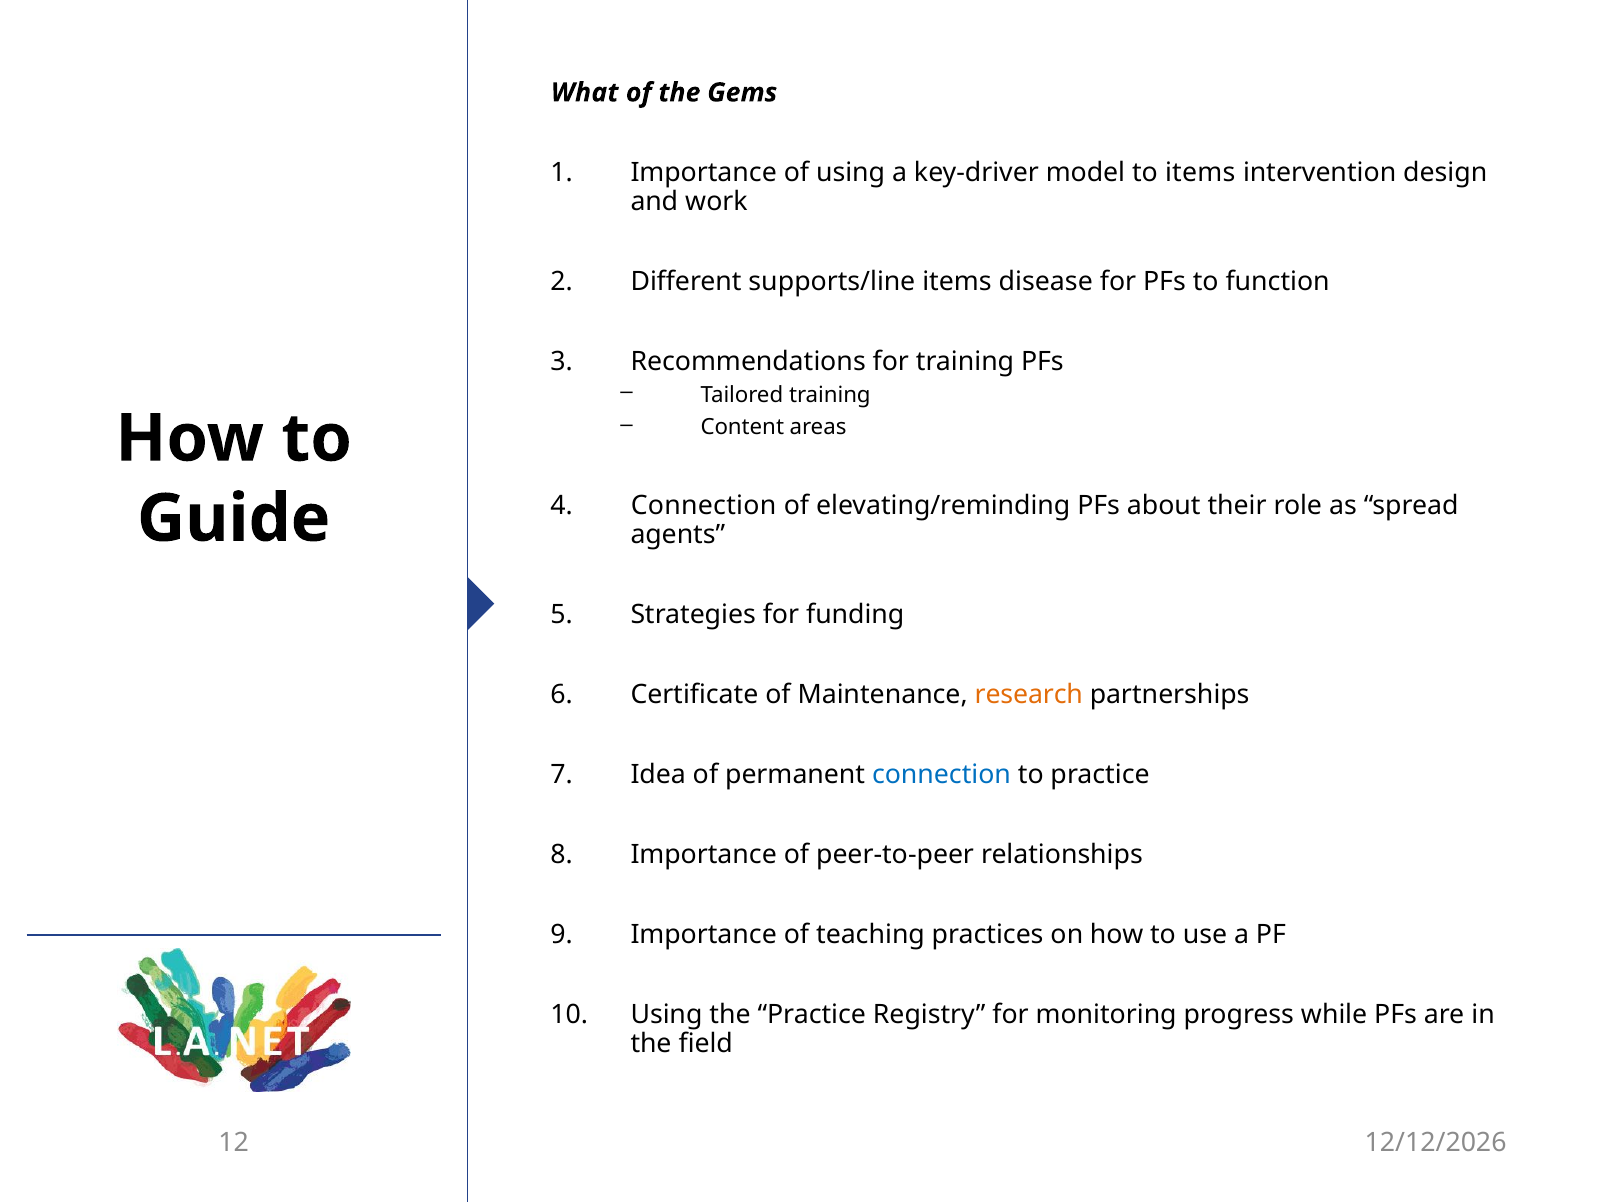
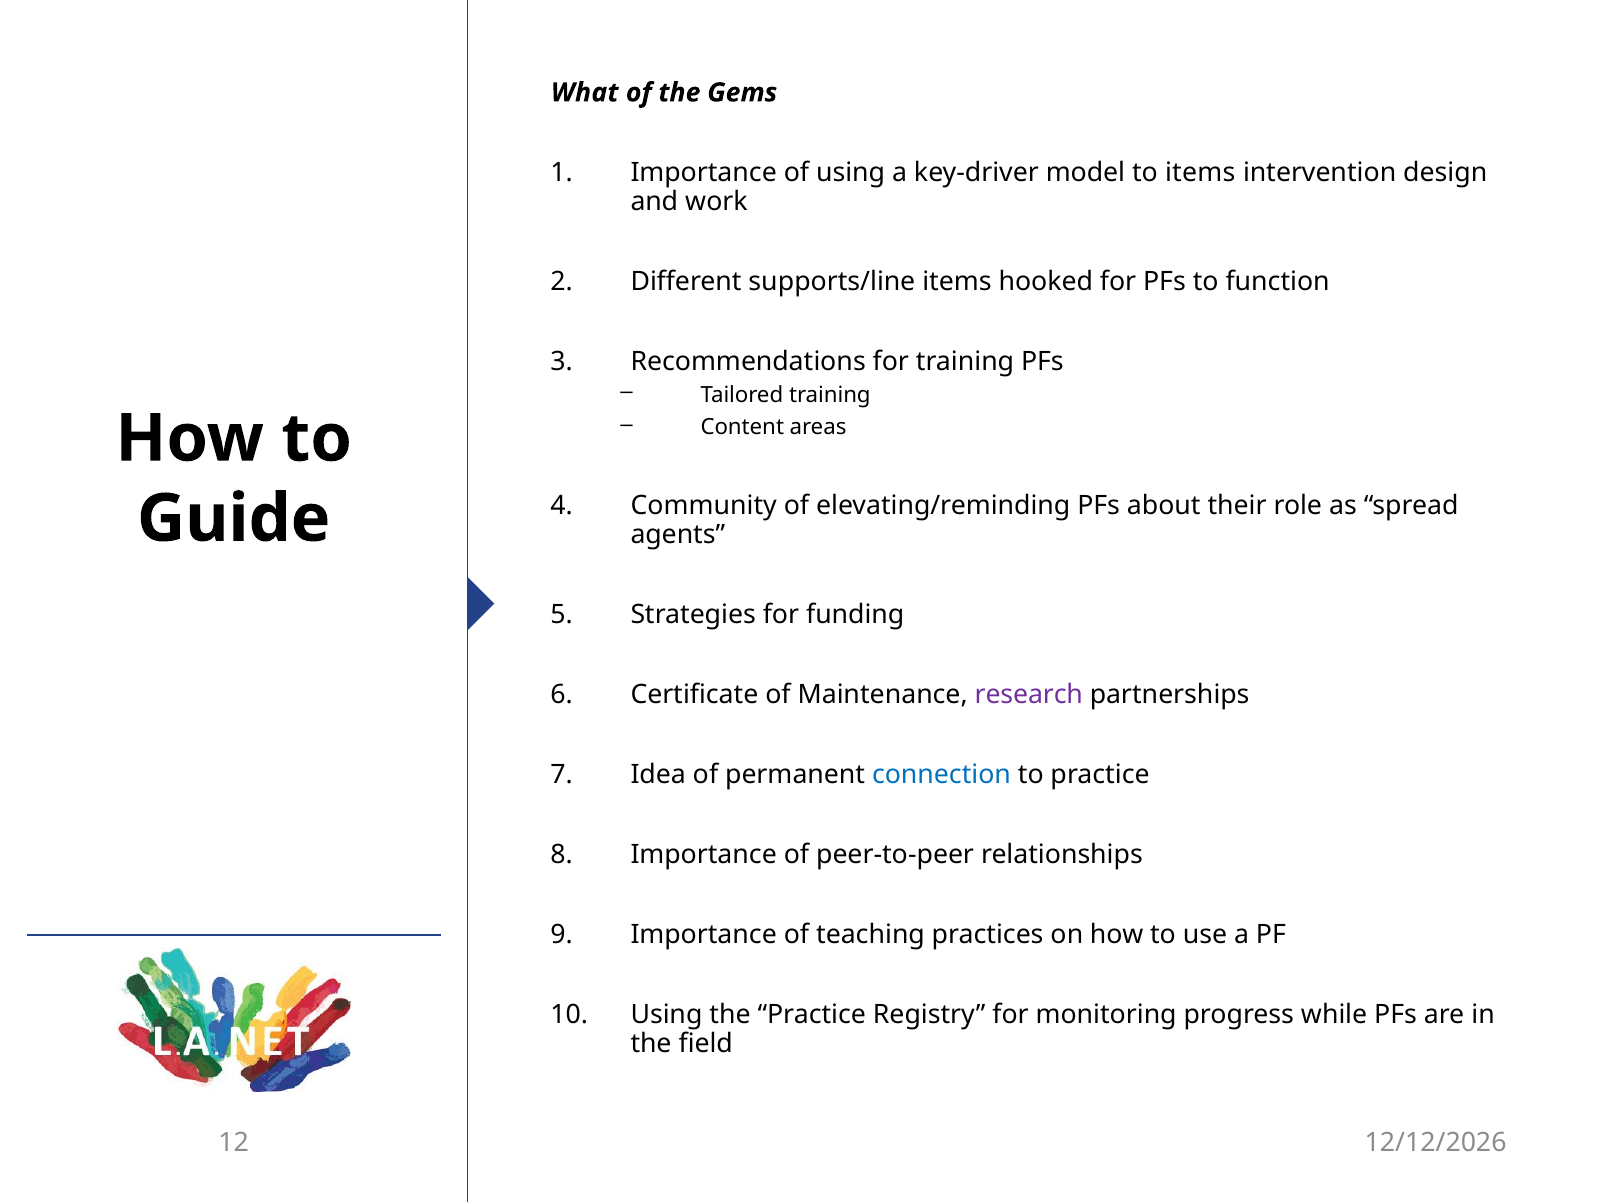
disease: disease -> hooked
Connection at (704, 506): Connection -> Community
research colour: orange -> purple
